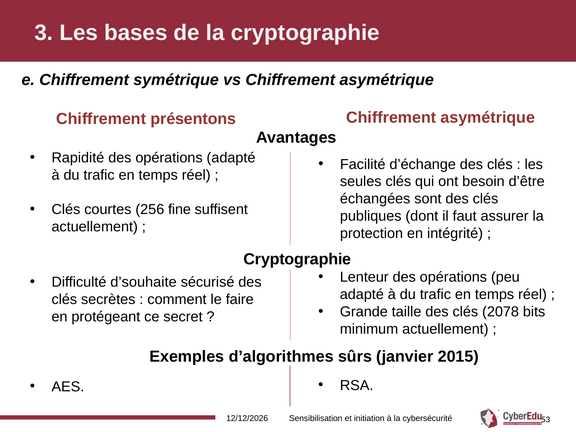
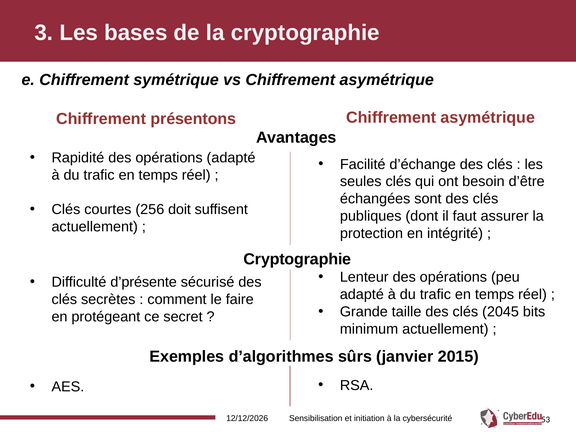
fine: fine -> doit
d’souhaite: d’souhaite -> d’présente
2078: 2078 -> 2045
